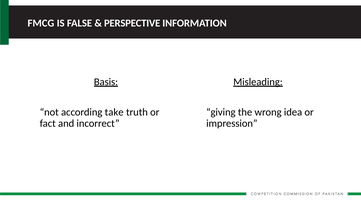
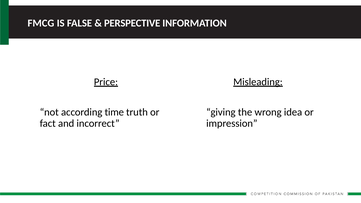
Basis: Basis -> Price
take: take -> time
